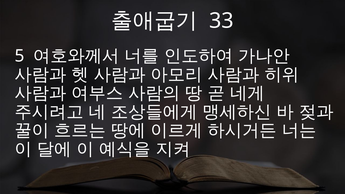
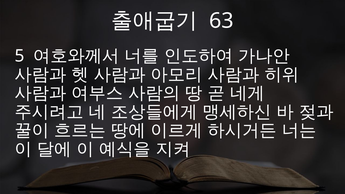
33: 33 -> 63
